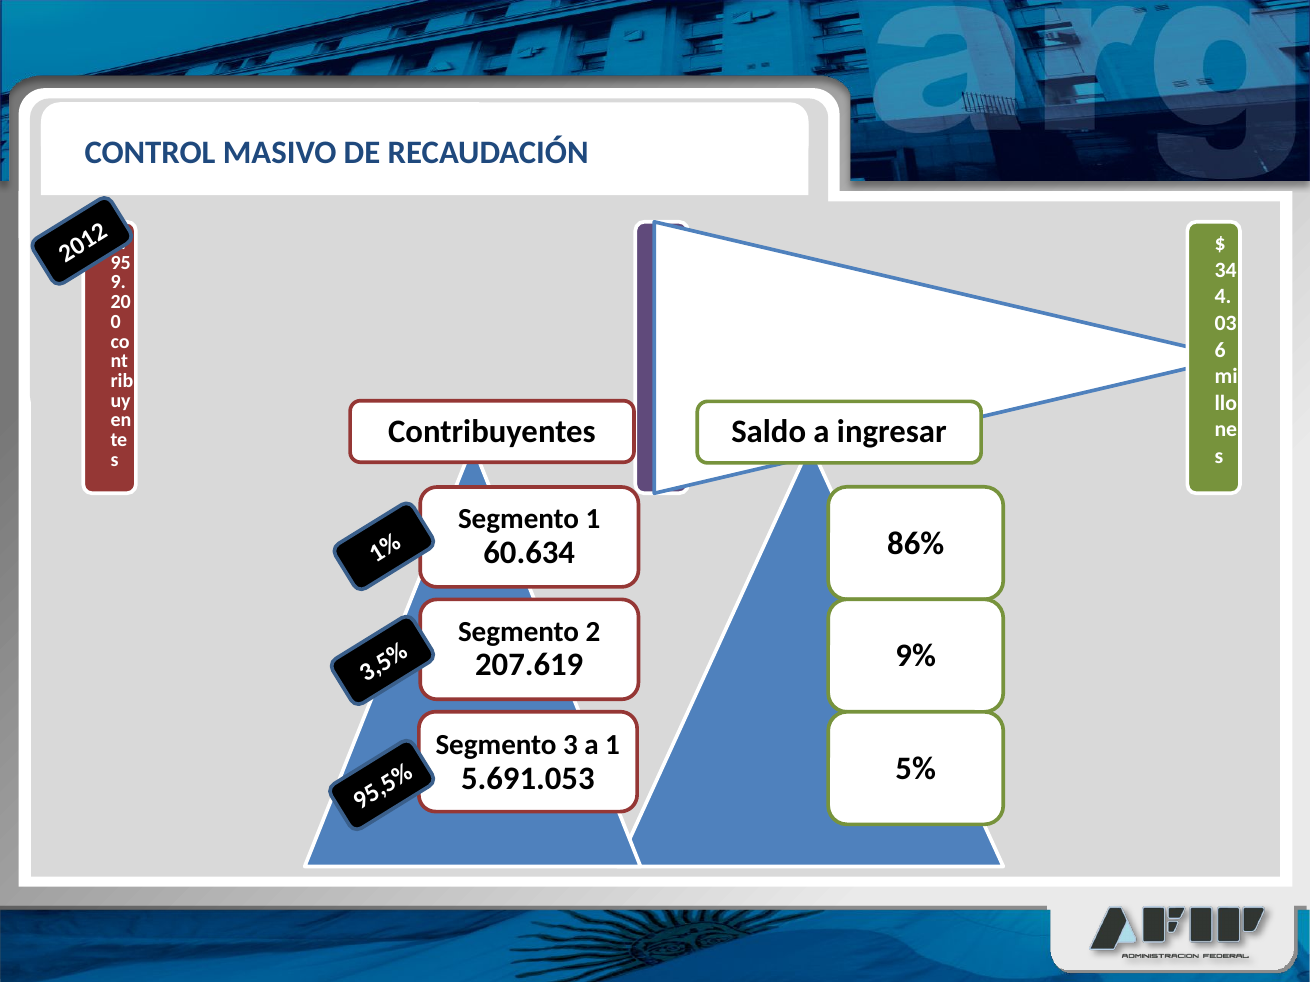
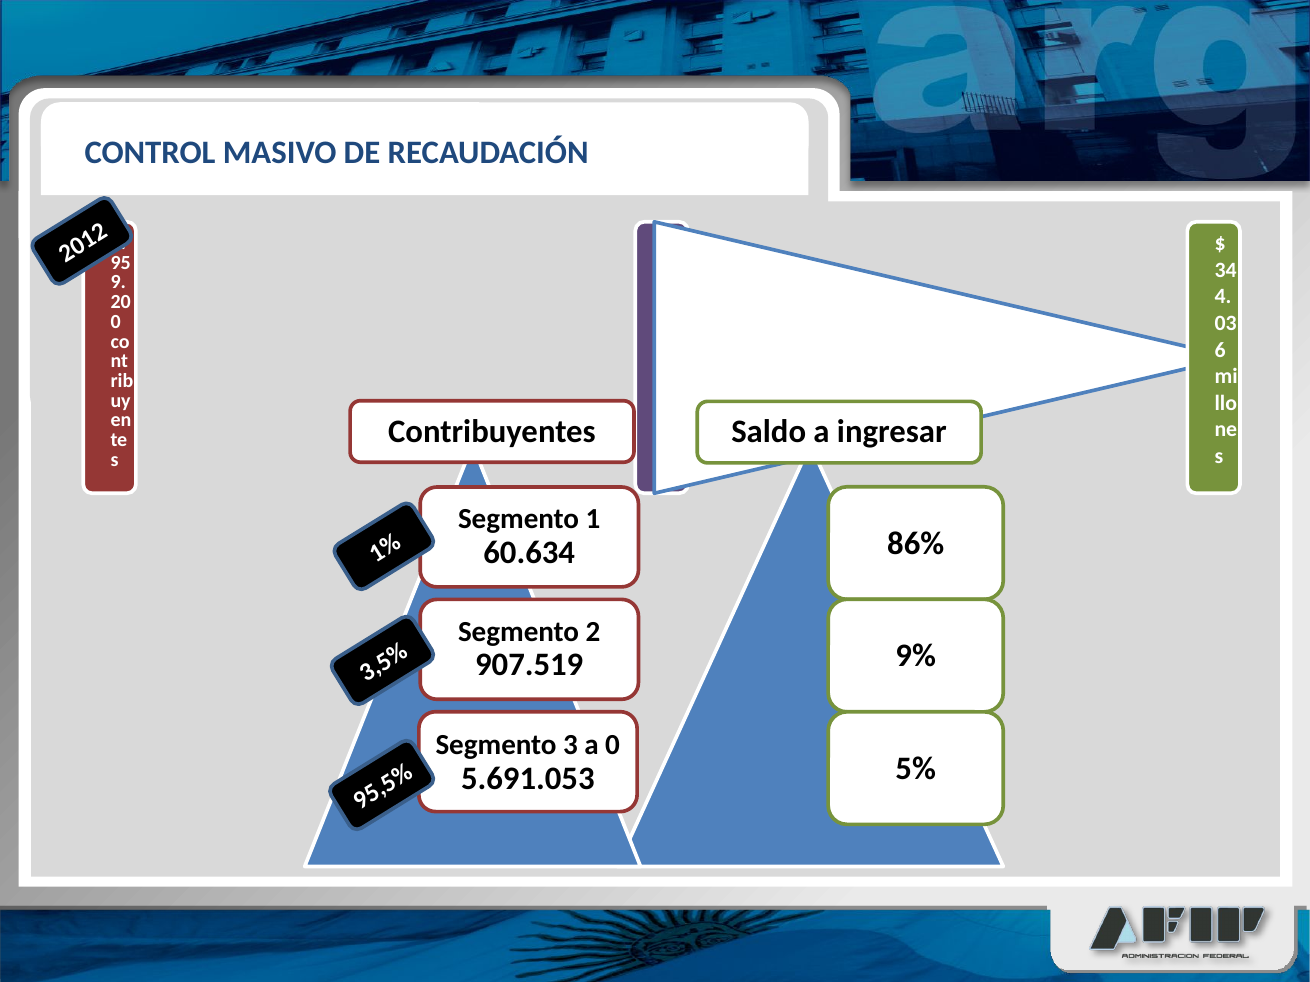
207.619: 207.619 -> 907.519
a 1: 1 -> 0
